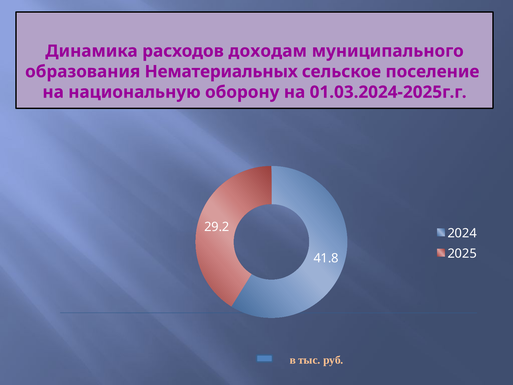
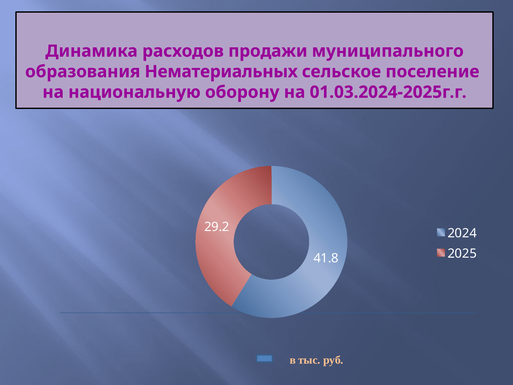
доходам: доходам -> продажи
